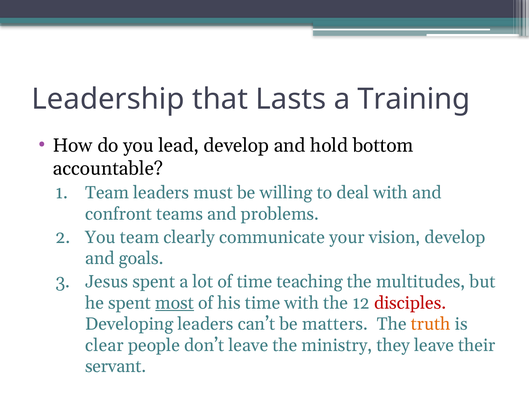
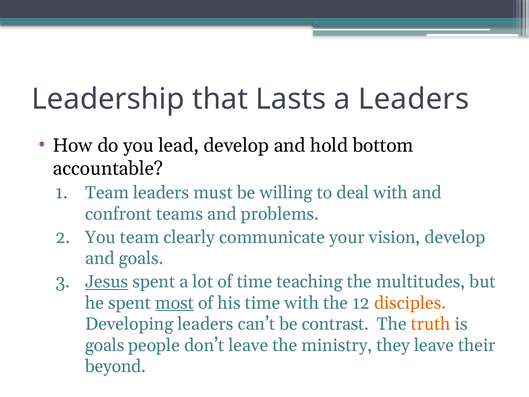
a Training: Training -> Leaders
Jesus underline: none -> present
disciples colour: red -> orange
matters: matters -> contrast
clear at (104, 345): clear -> goals
servant: servant -> beyond
